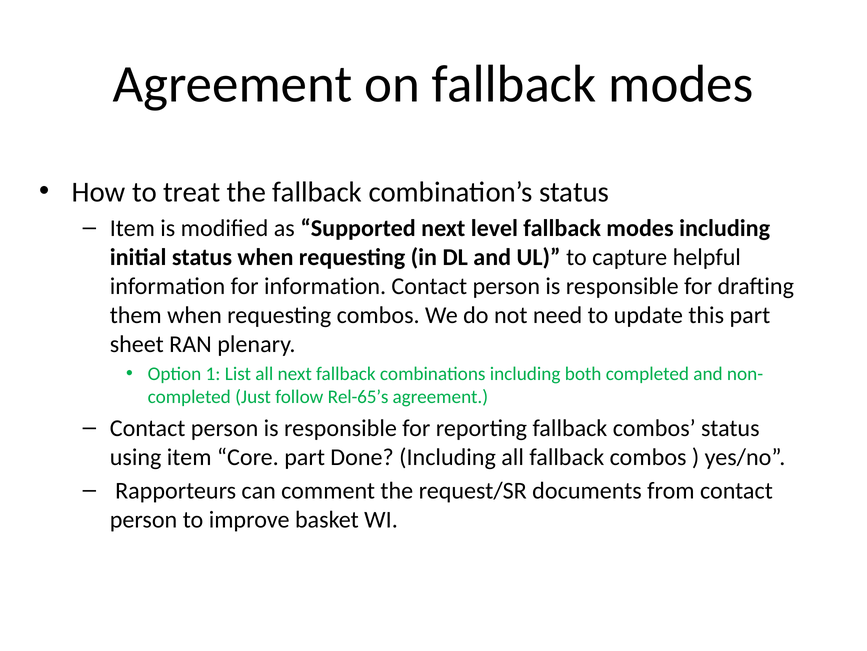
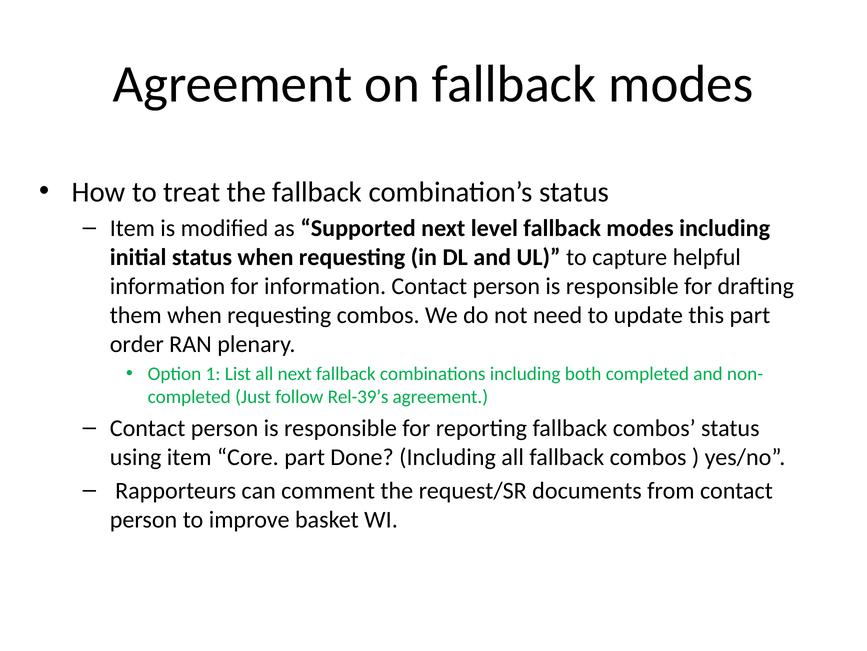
sheet: sheet -> order
Rel-65’s: Rel-65’s -> Rel-39’s
